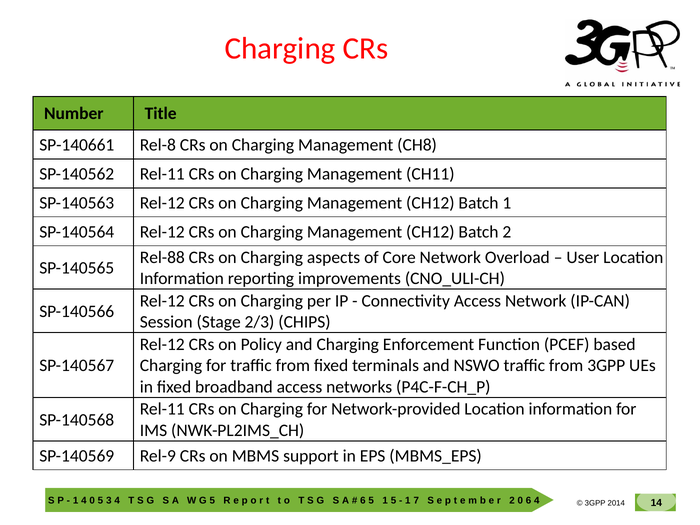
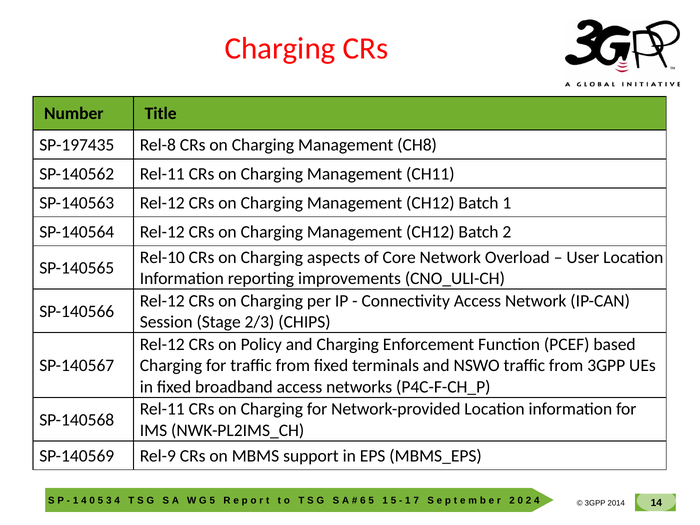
SP-140661: SP-140661 -> SP-197435
Rel-88: Rel-88 -> Rel-10
6 at (529, 500): 6 -> 2
